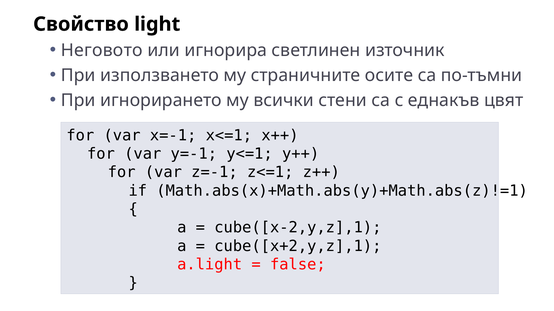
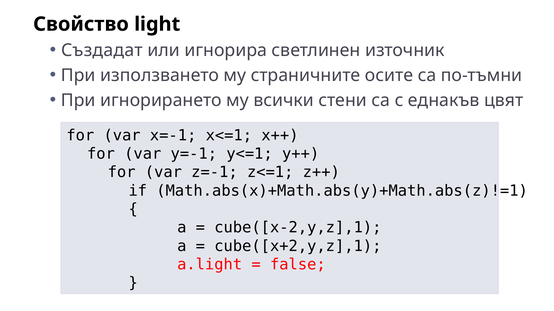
Неговото: Неговото -> Създадат
